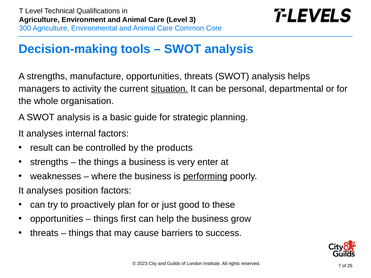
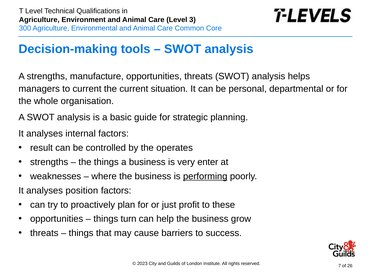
to activity: activity -> current
situation underline: present -> none
products: products -> operates
good: good -> profit
first: first -> turn
